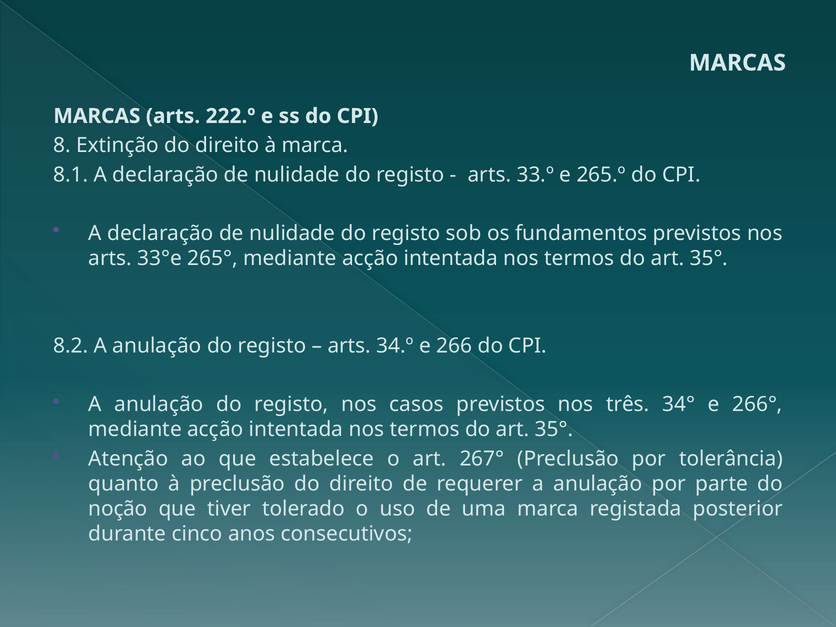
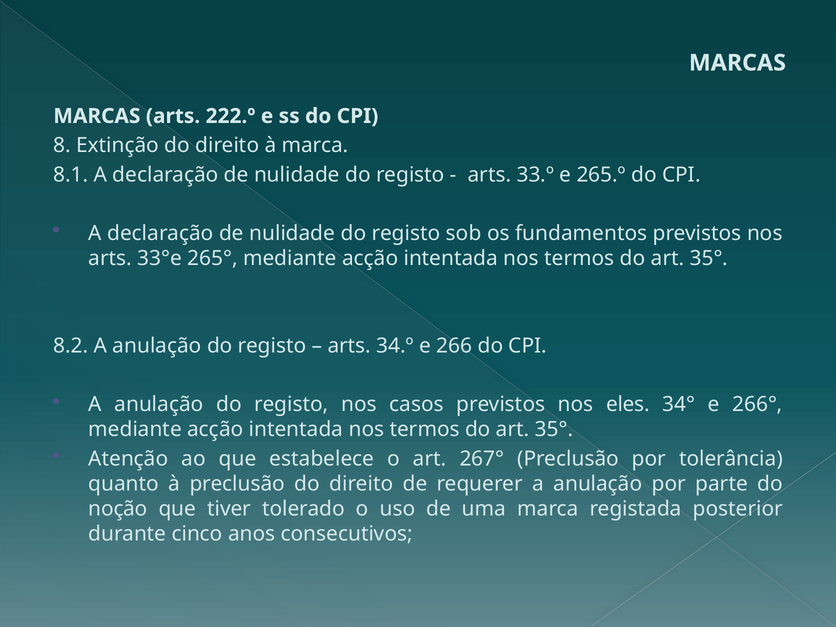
três: três -> eles
